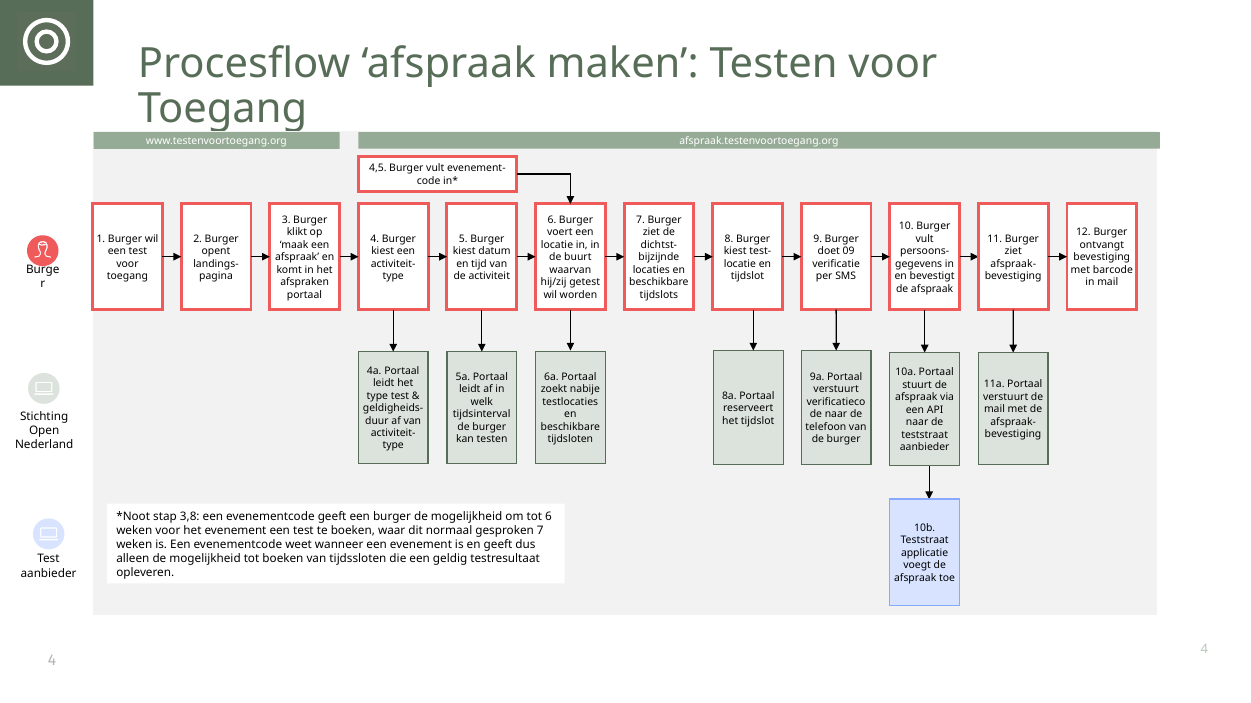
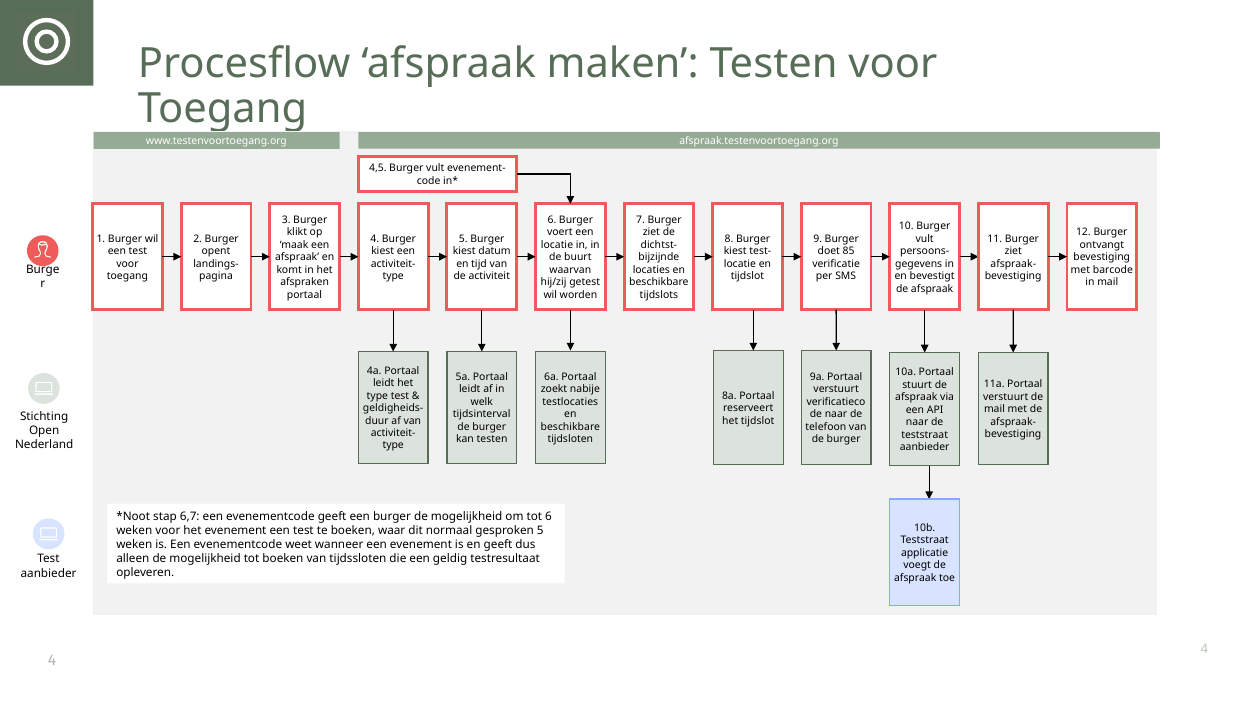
09: 09 -> 85
3,8: 3,8 -> 6,7
gesproken 7: 7 -> 5
